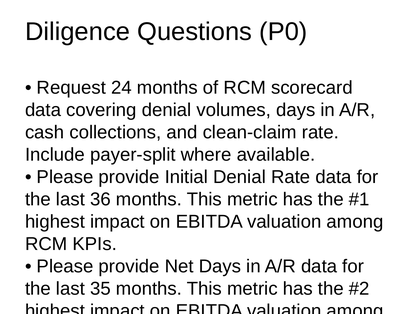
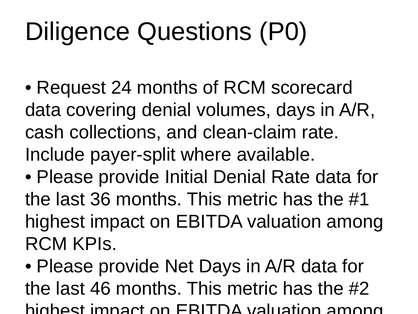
35: 35 -> 46
